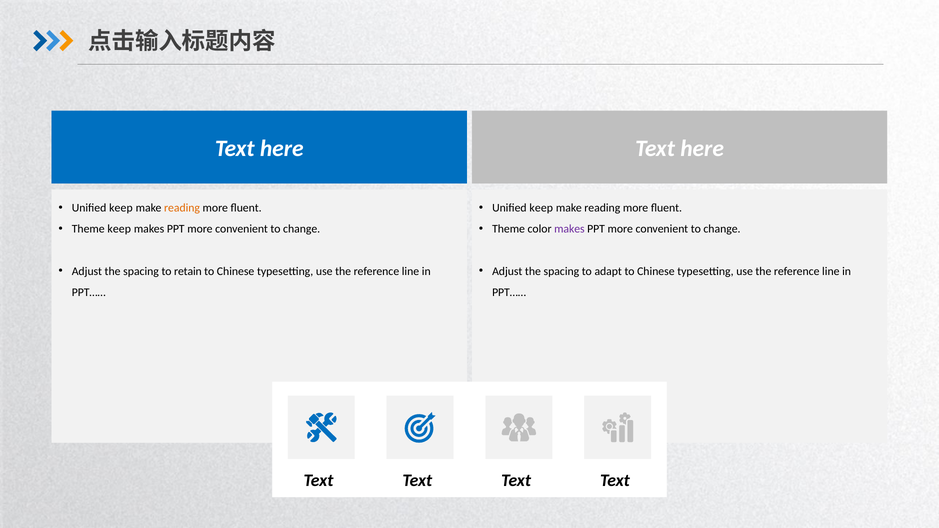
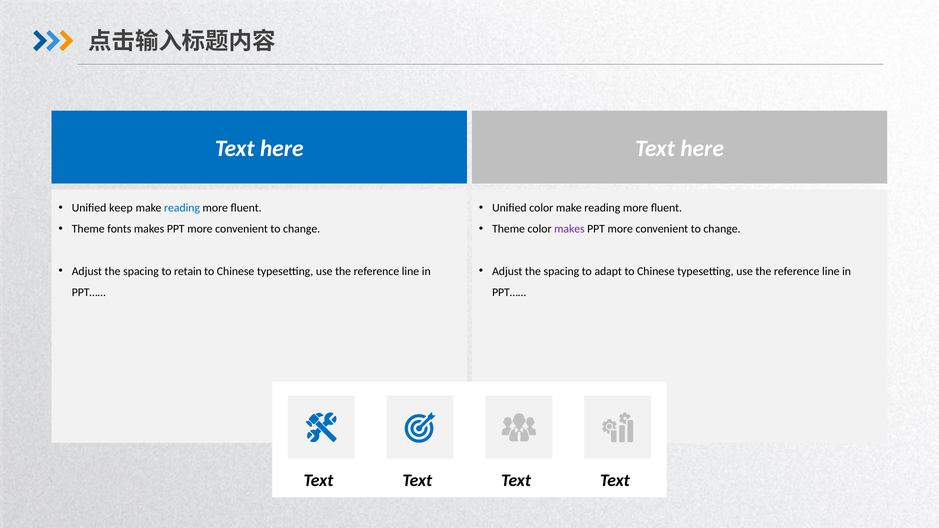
reading at (182, 208) colour: orange -> blue
keep at (541, 208): keep -> color
Theme keep: keep -> fonts
